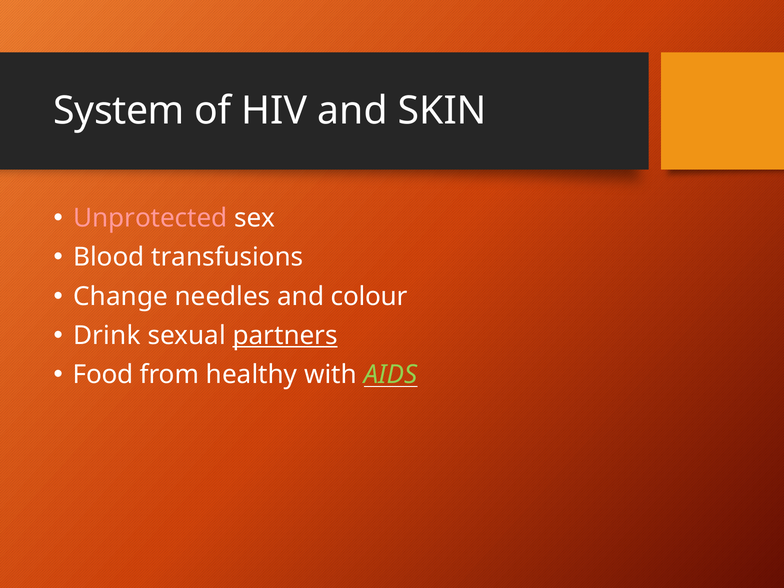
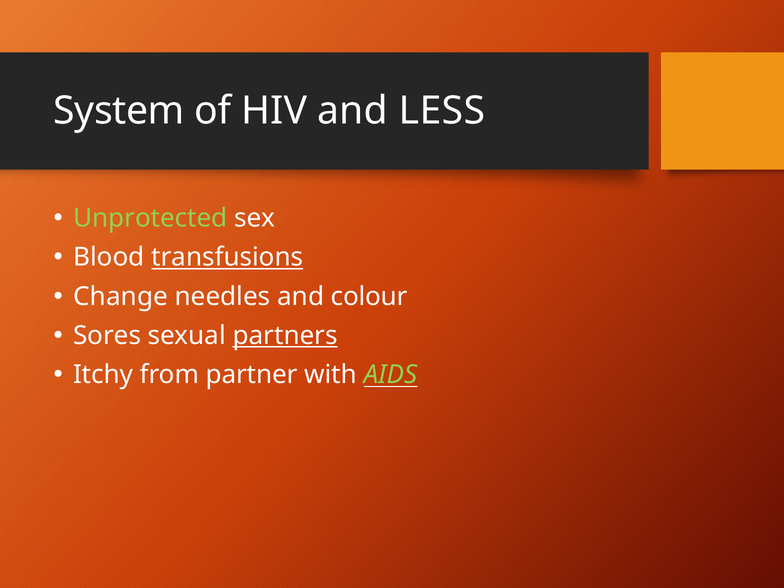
SKIN: SKIN -> LESS
Unprotected colour: pink -> light green
transfusions underline: none -> present
Drink: Drink -> Sores
Food: Food -> Itchy
healthy: healthy -> partner
